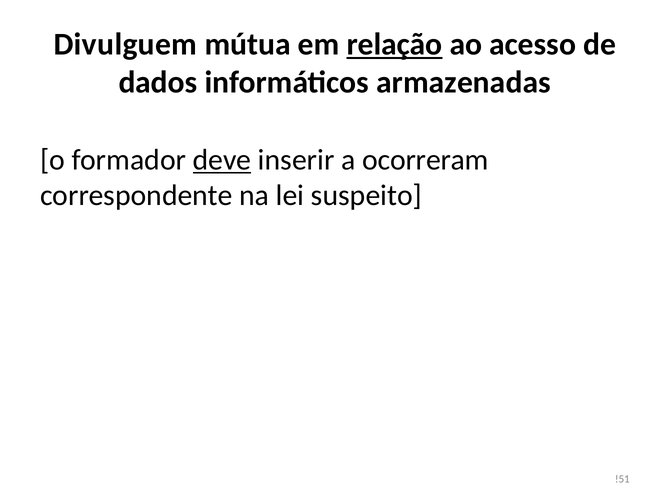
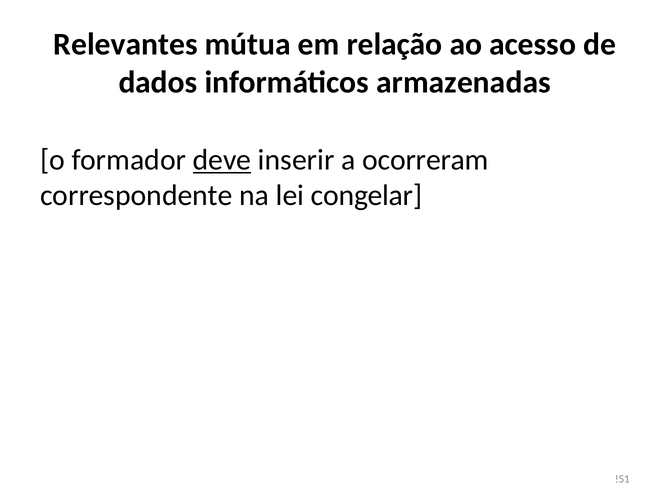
Divulguem: Divulguem -> Relevantes
relação underline: present -> none
suspeito: suspeito -> congelar
